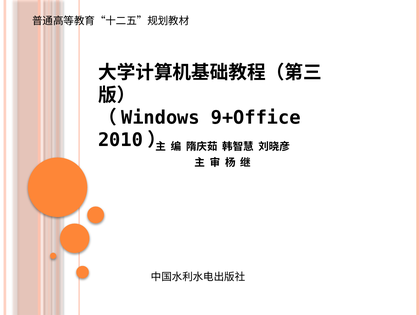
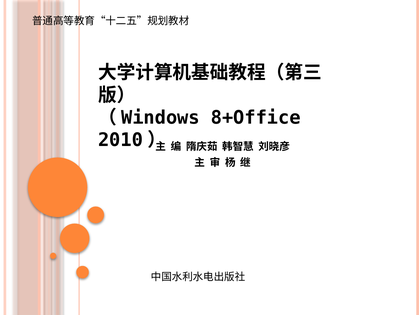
9+Office: 9+Office -> 8+Office
